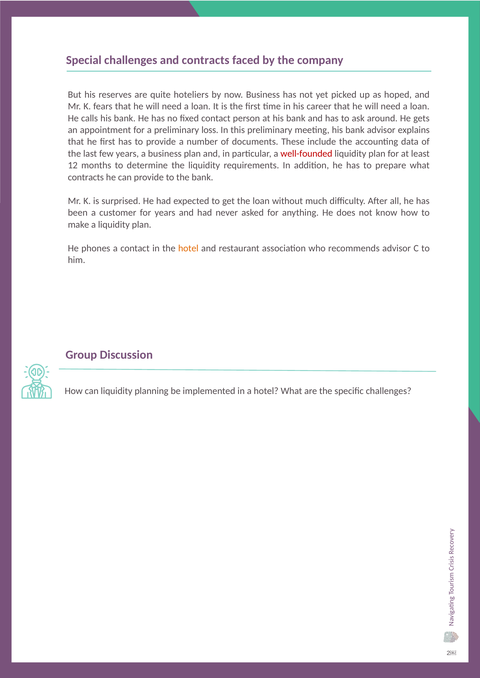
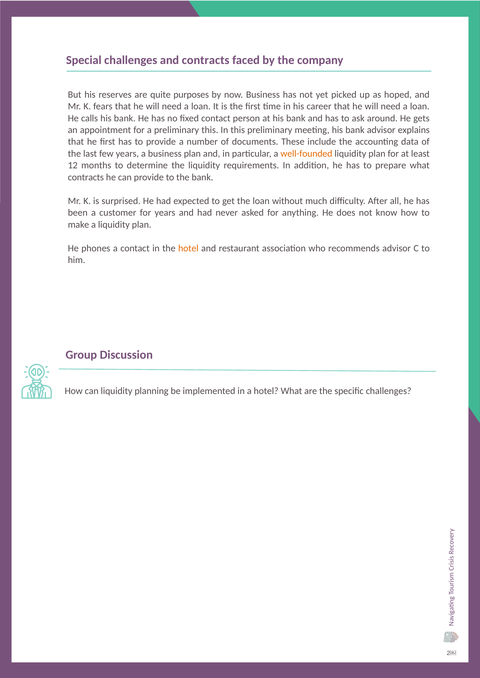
hoteliers: hoteliers -> purposes
preliminary loss: loss -> this
well-founded colour: red -> orange
